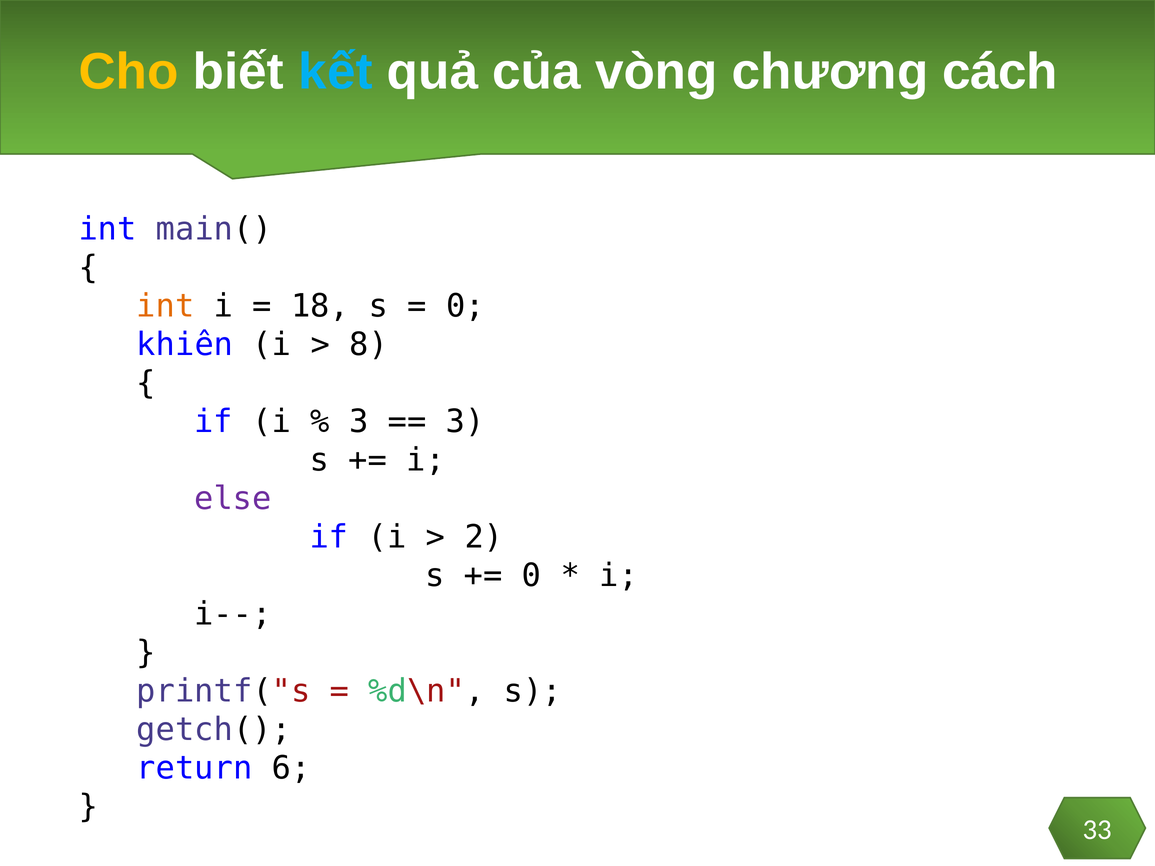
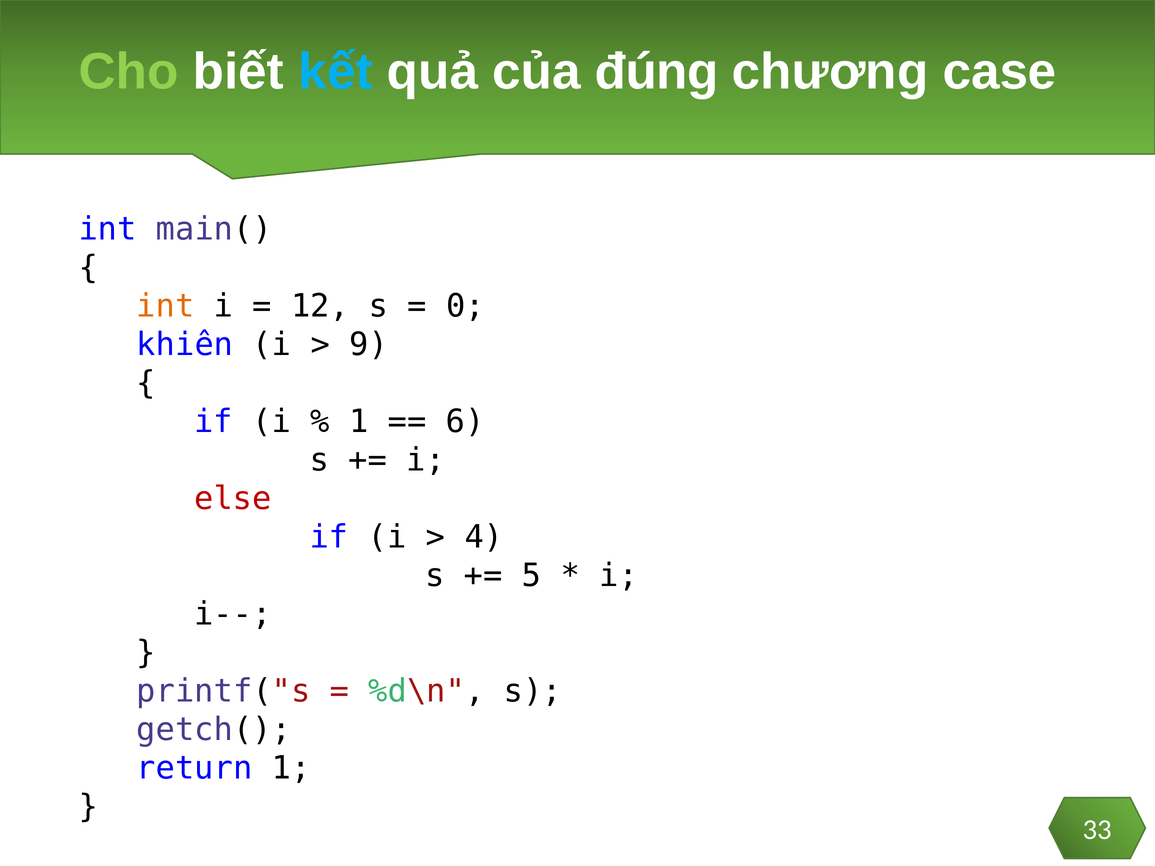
Cho colour: yellow -> light green
vòng: vòng -> đúng
cách: cách -> case
18: 18 -> 12
8: 8 -> 9
3 at (359, 422): 3 -> 1
3 at (465, 422): 3 -> 6
else colour: purple -> red
2: 2 -> 4
0 at (532, 576): 0 -> 5
return 6: 6 -> 1
